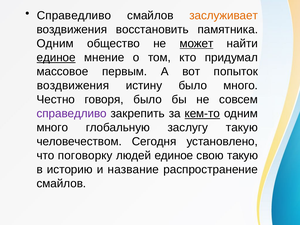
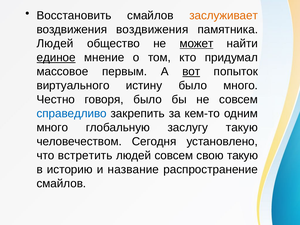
Справедливо at (74, 15): Справедливо -> Восстановить
воздвижения восстановить: восстановить -> воздвижения
Одним at (55, 43): Одним -> Людей
вот underline: none -> present
воздвижения at (73, 86): воздвижения -> виртуального
справедливо at (72, 114) colour: purple -> blue
кем-то underline: present -> none
поговорку: поговорку -> встретить
людей единое: единое -> совсем
